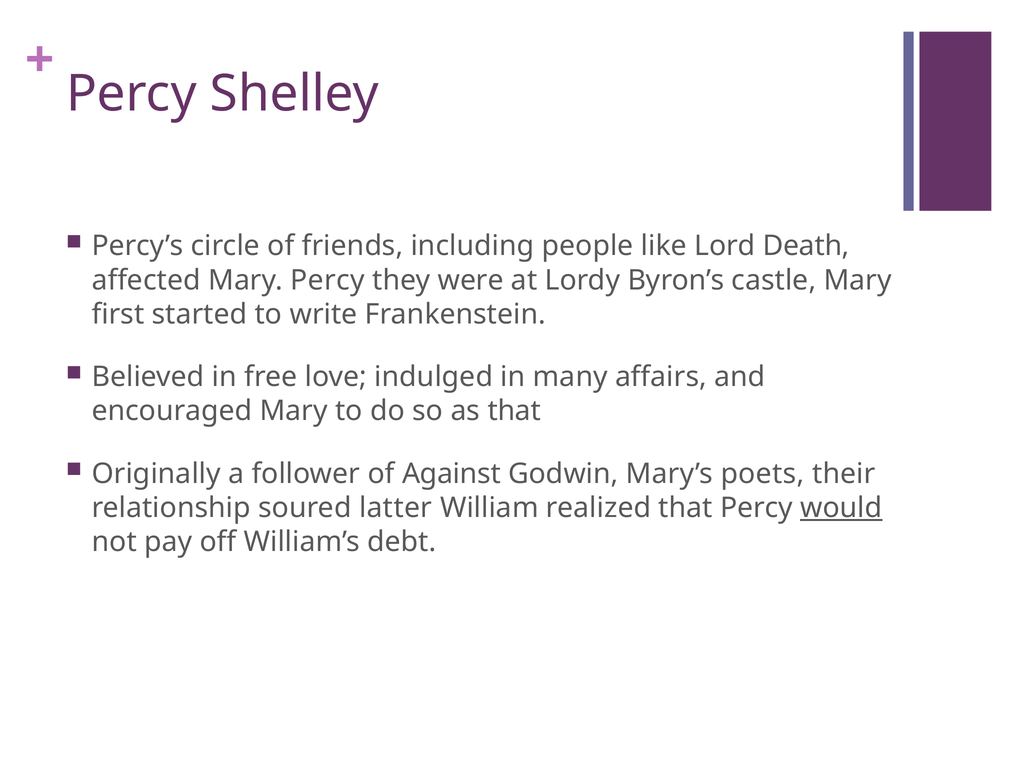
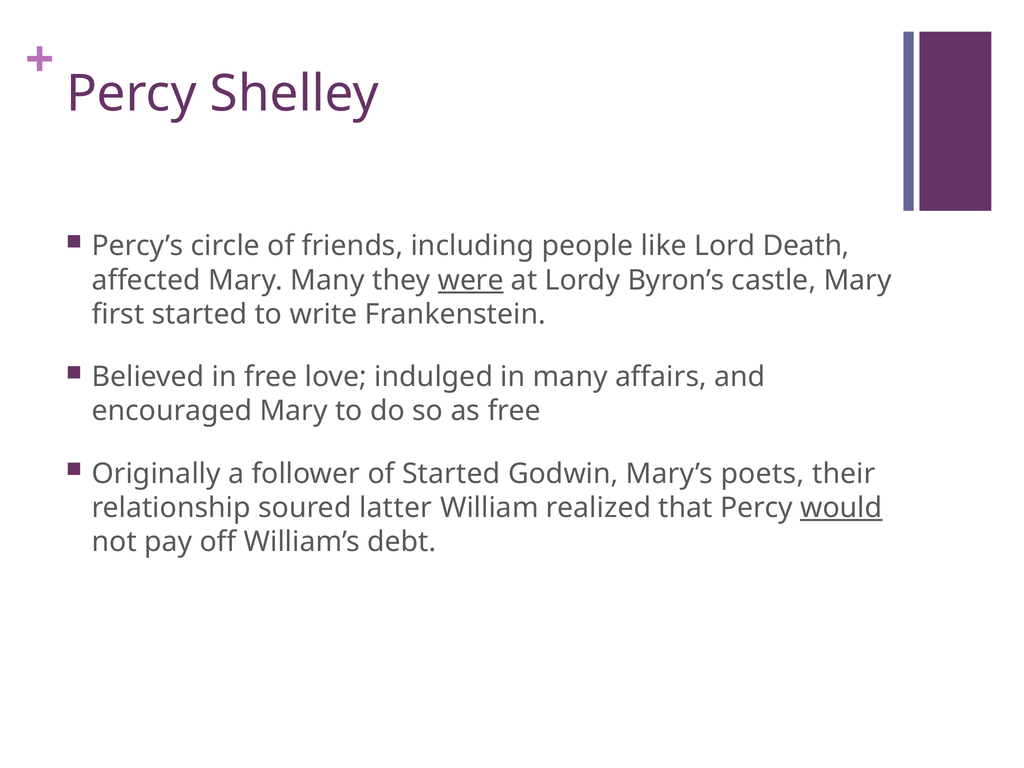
Mary Percy: Percy -> Many
were underline: none -> present
as that: that -> free
of Against: Against -> Started
